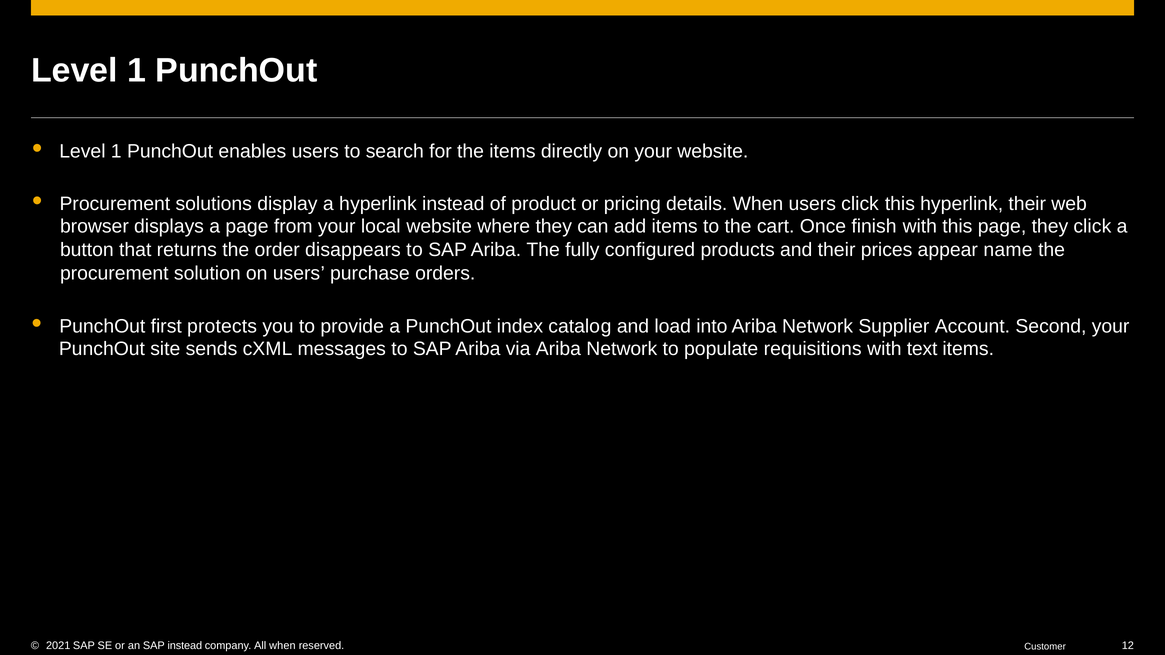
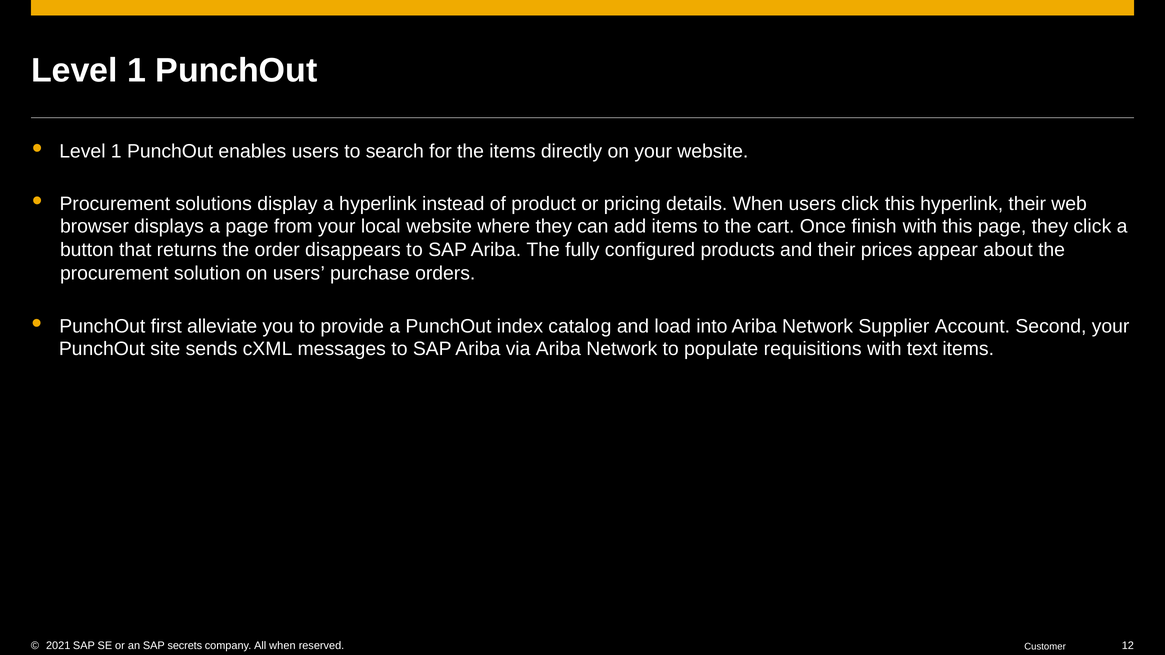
name: name -> about
protects: protects -> alleviate
SAP instead: instead -> secrets
